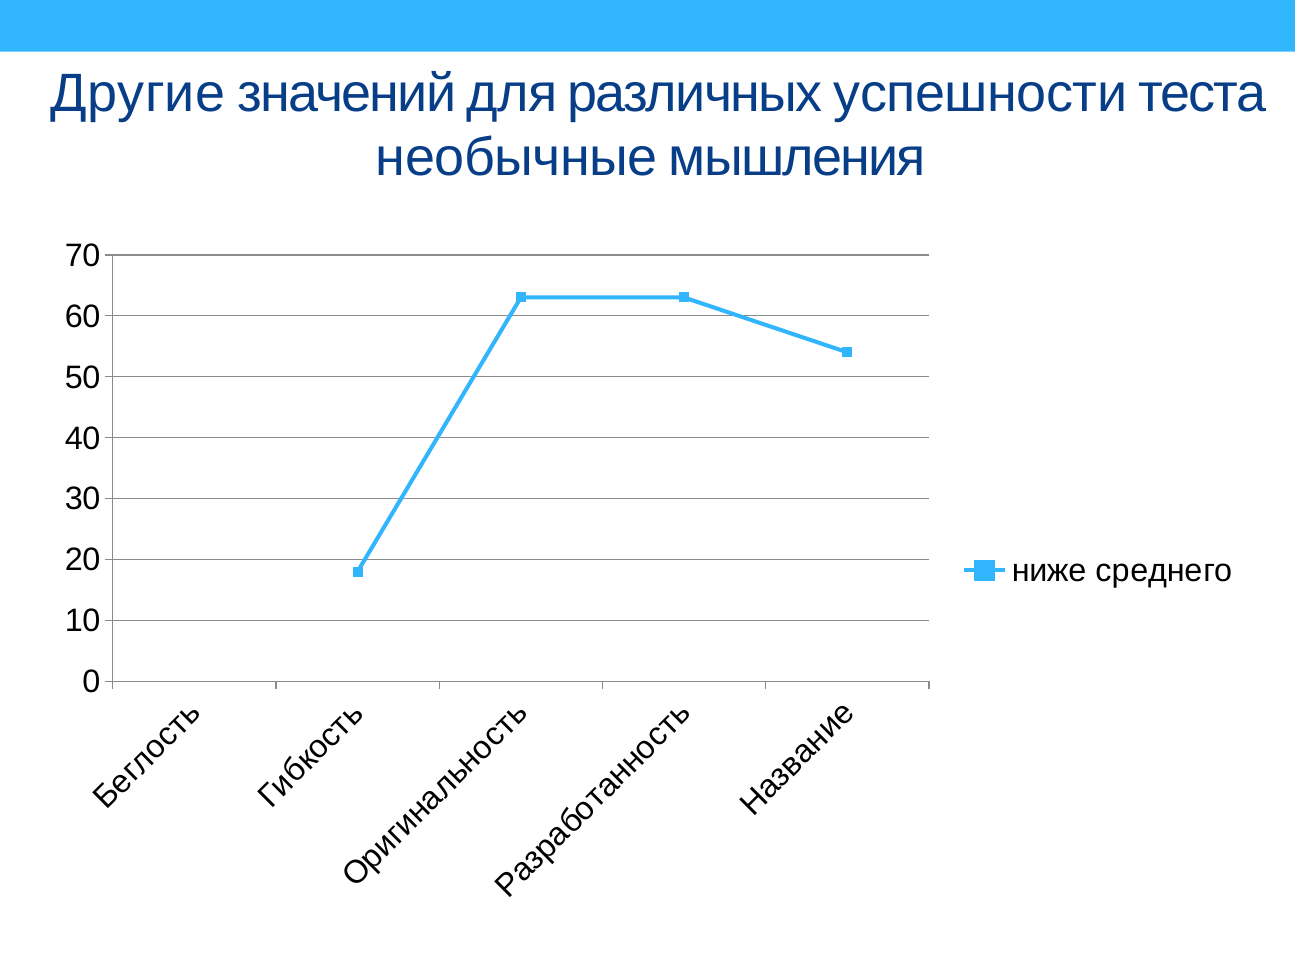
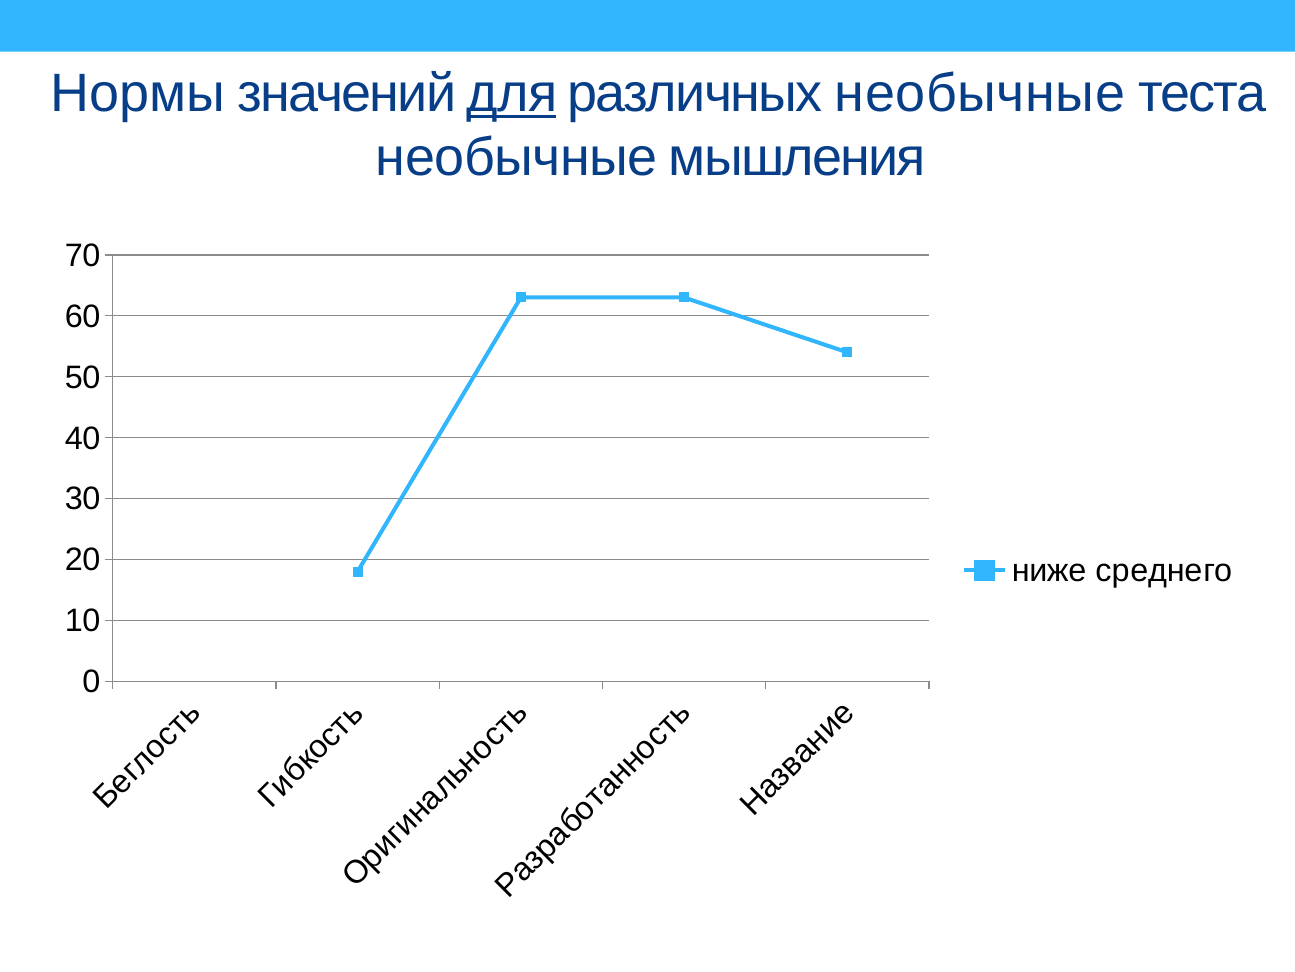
Другие: Другие -> Нормы
для underline: none -> present
различных успешности: успешности -> необычные
